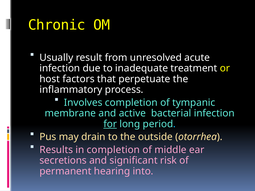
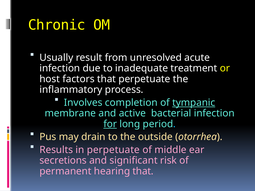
tympanic underline: none -> present
in completion: completion -> perpetuate
hearing into: into -> that
